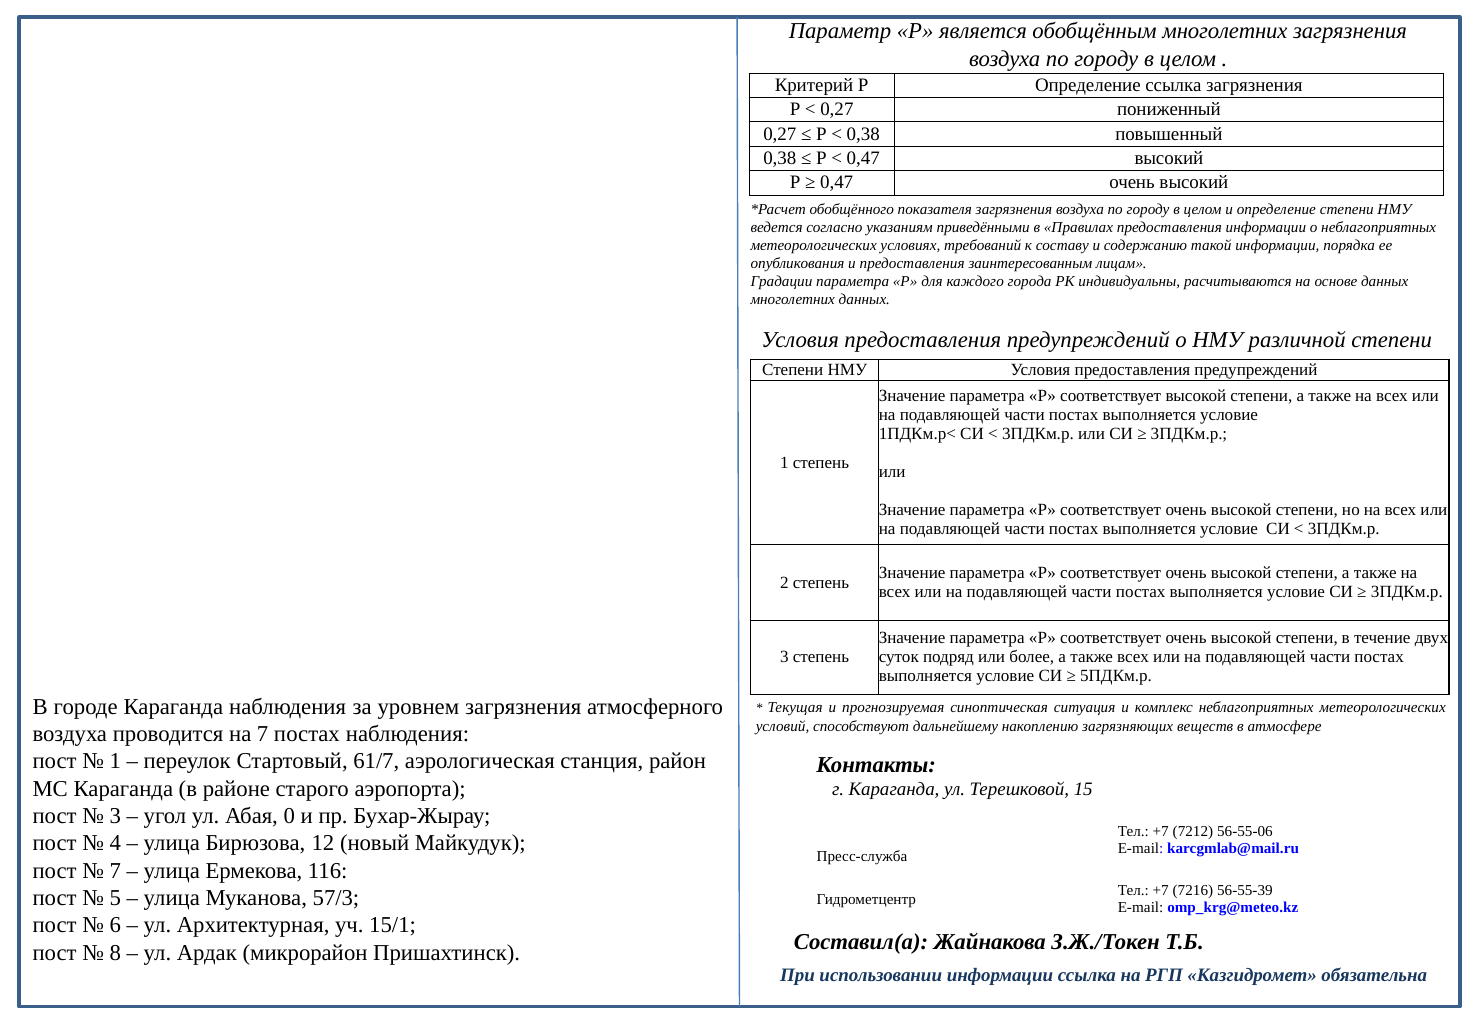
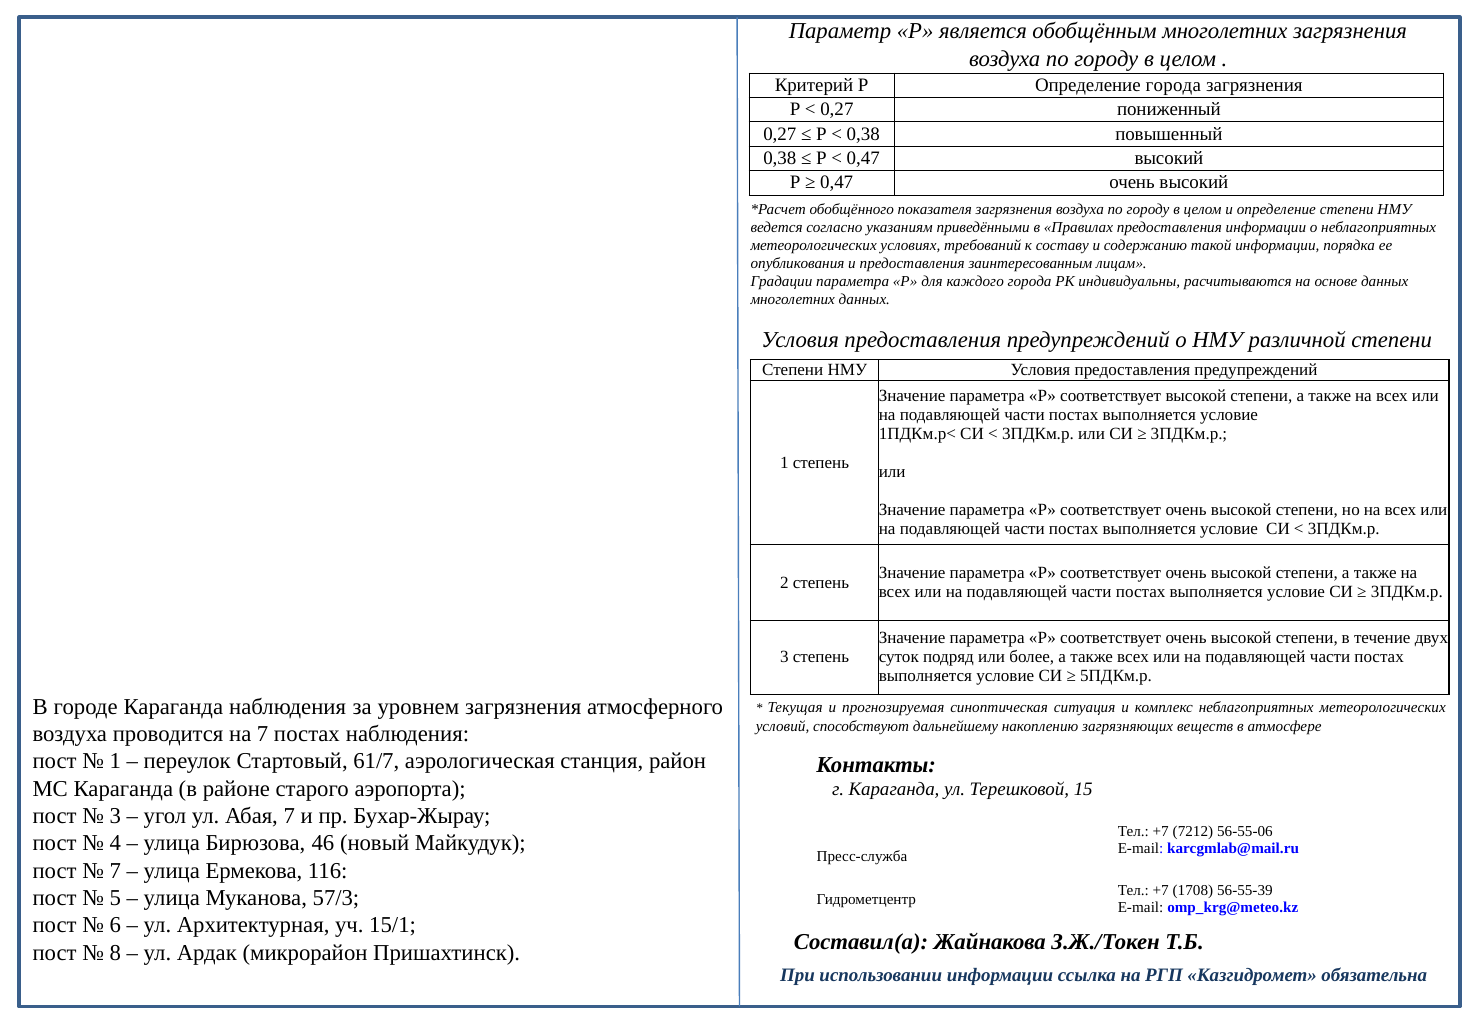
Определение ссылка: ссылка -> города
Абая 0: 0 -> 7
12: 12 -> 46
7216: 7216 -> 1708
